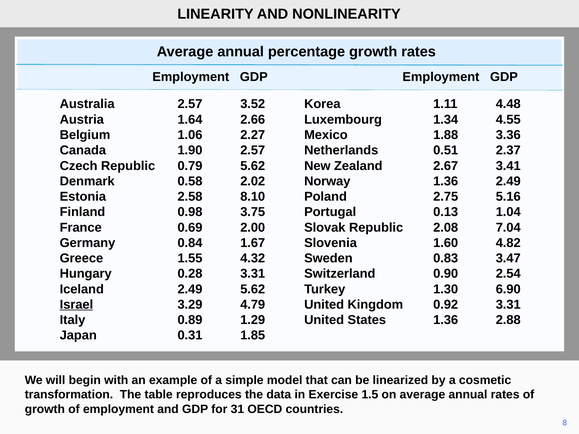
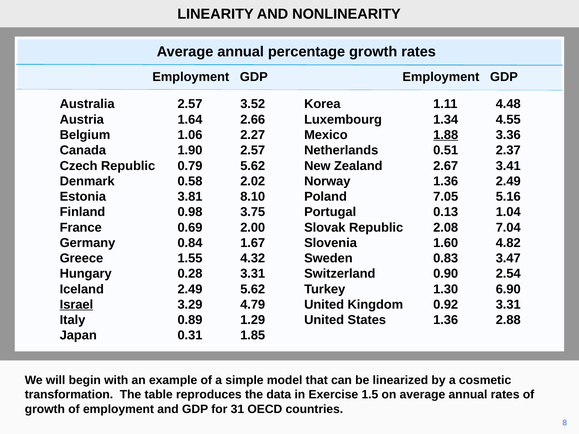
1.88 underline: none -> present
2.58: 2.58 -> 3.81
2.75: 2.75 -> 7.05
